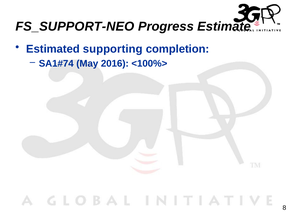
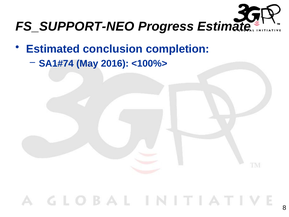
supporting: supporting -> conclusion
